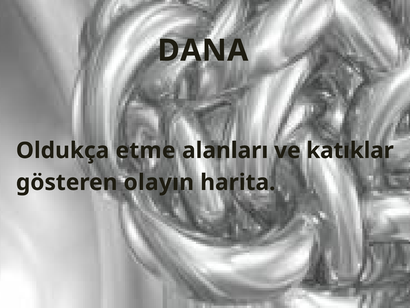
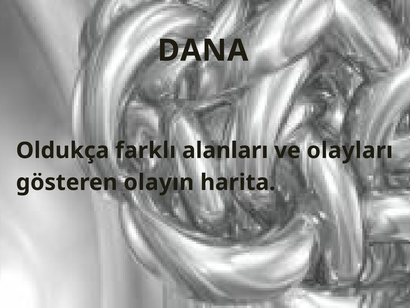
etme: etme -> farklı
katıklar: katıklar -> olayları
